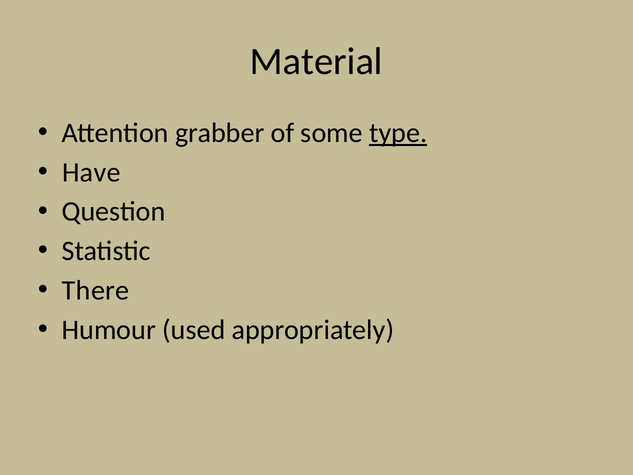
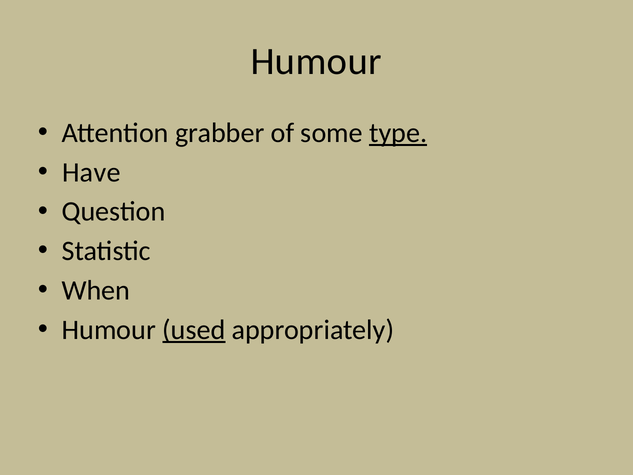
Material at (316, 61): Material -> Humour
There: There -> When
used underline: none -> present
